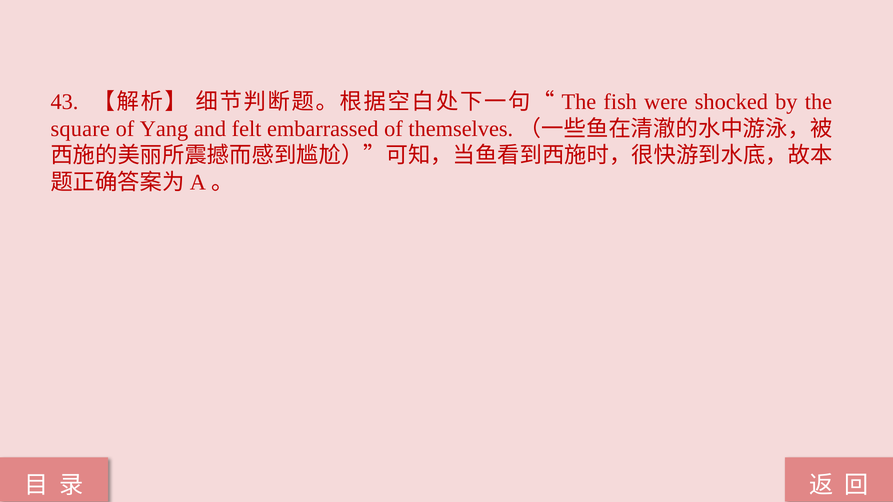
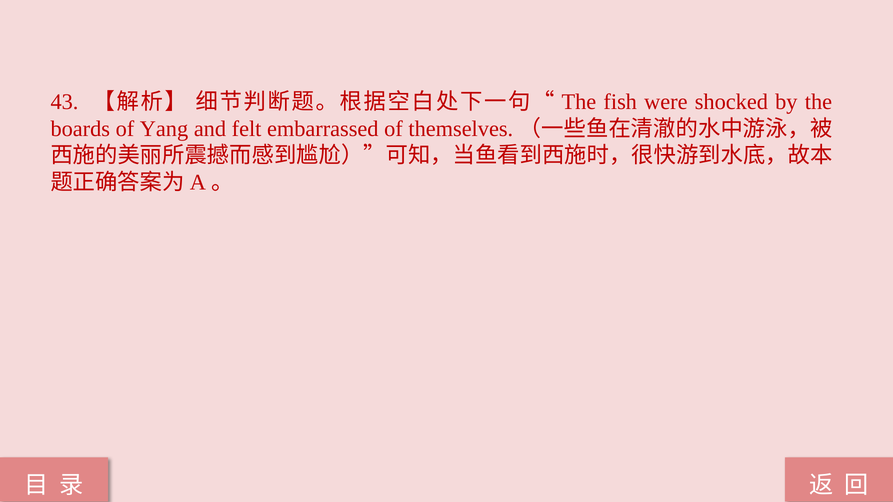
square: square -> boards
